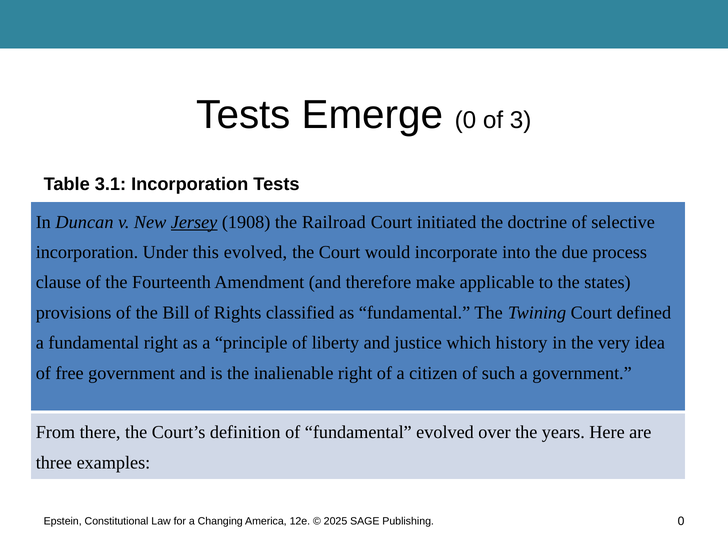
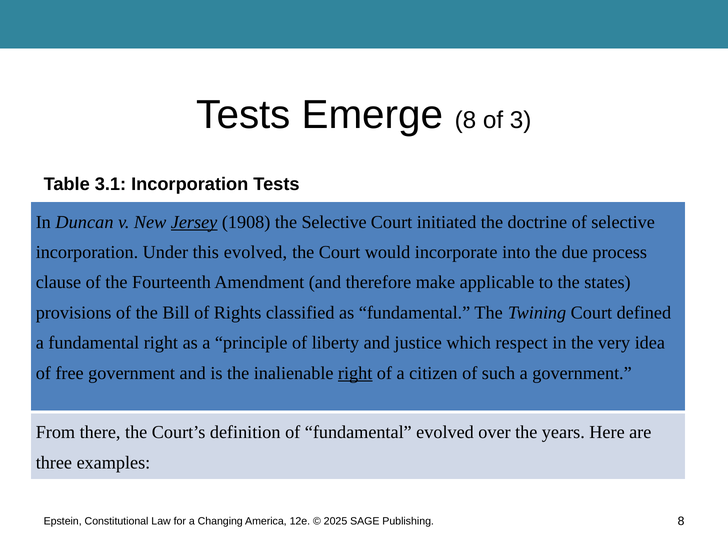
Emerge 0: 0 -> 8
the Railroad: Railroad -> Selective
history: history -> respect
right at (355, 373) underline: none -> present
Publishing 0: 0 -> 8
